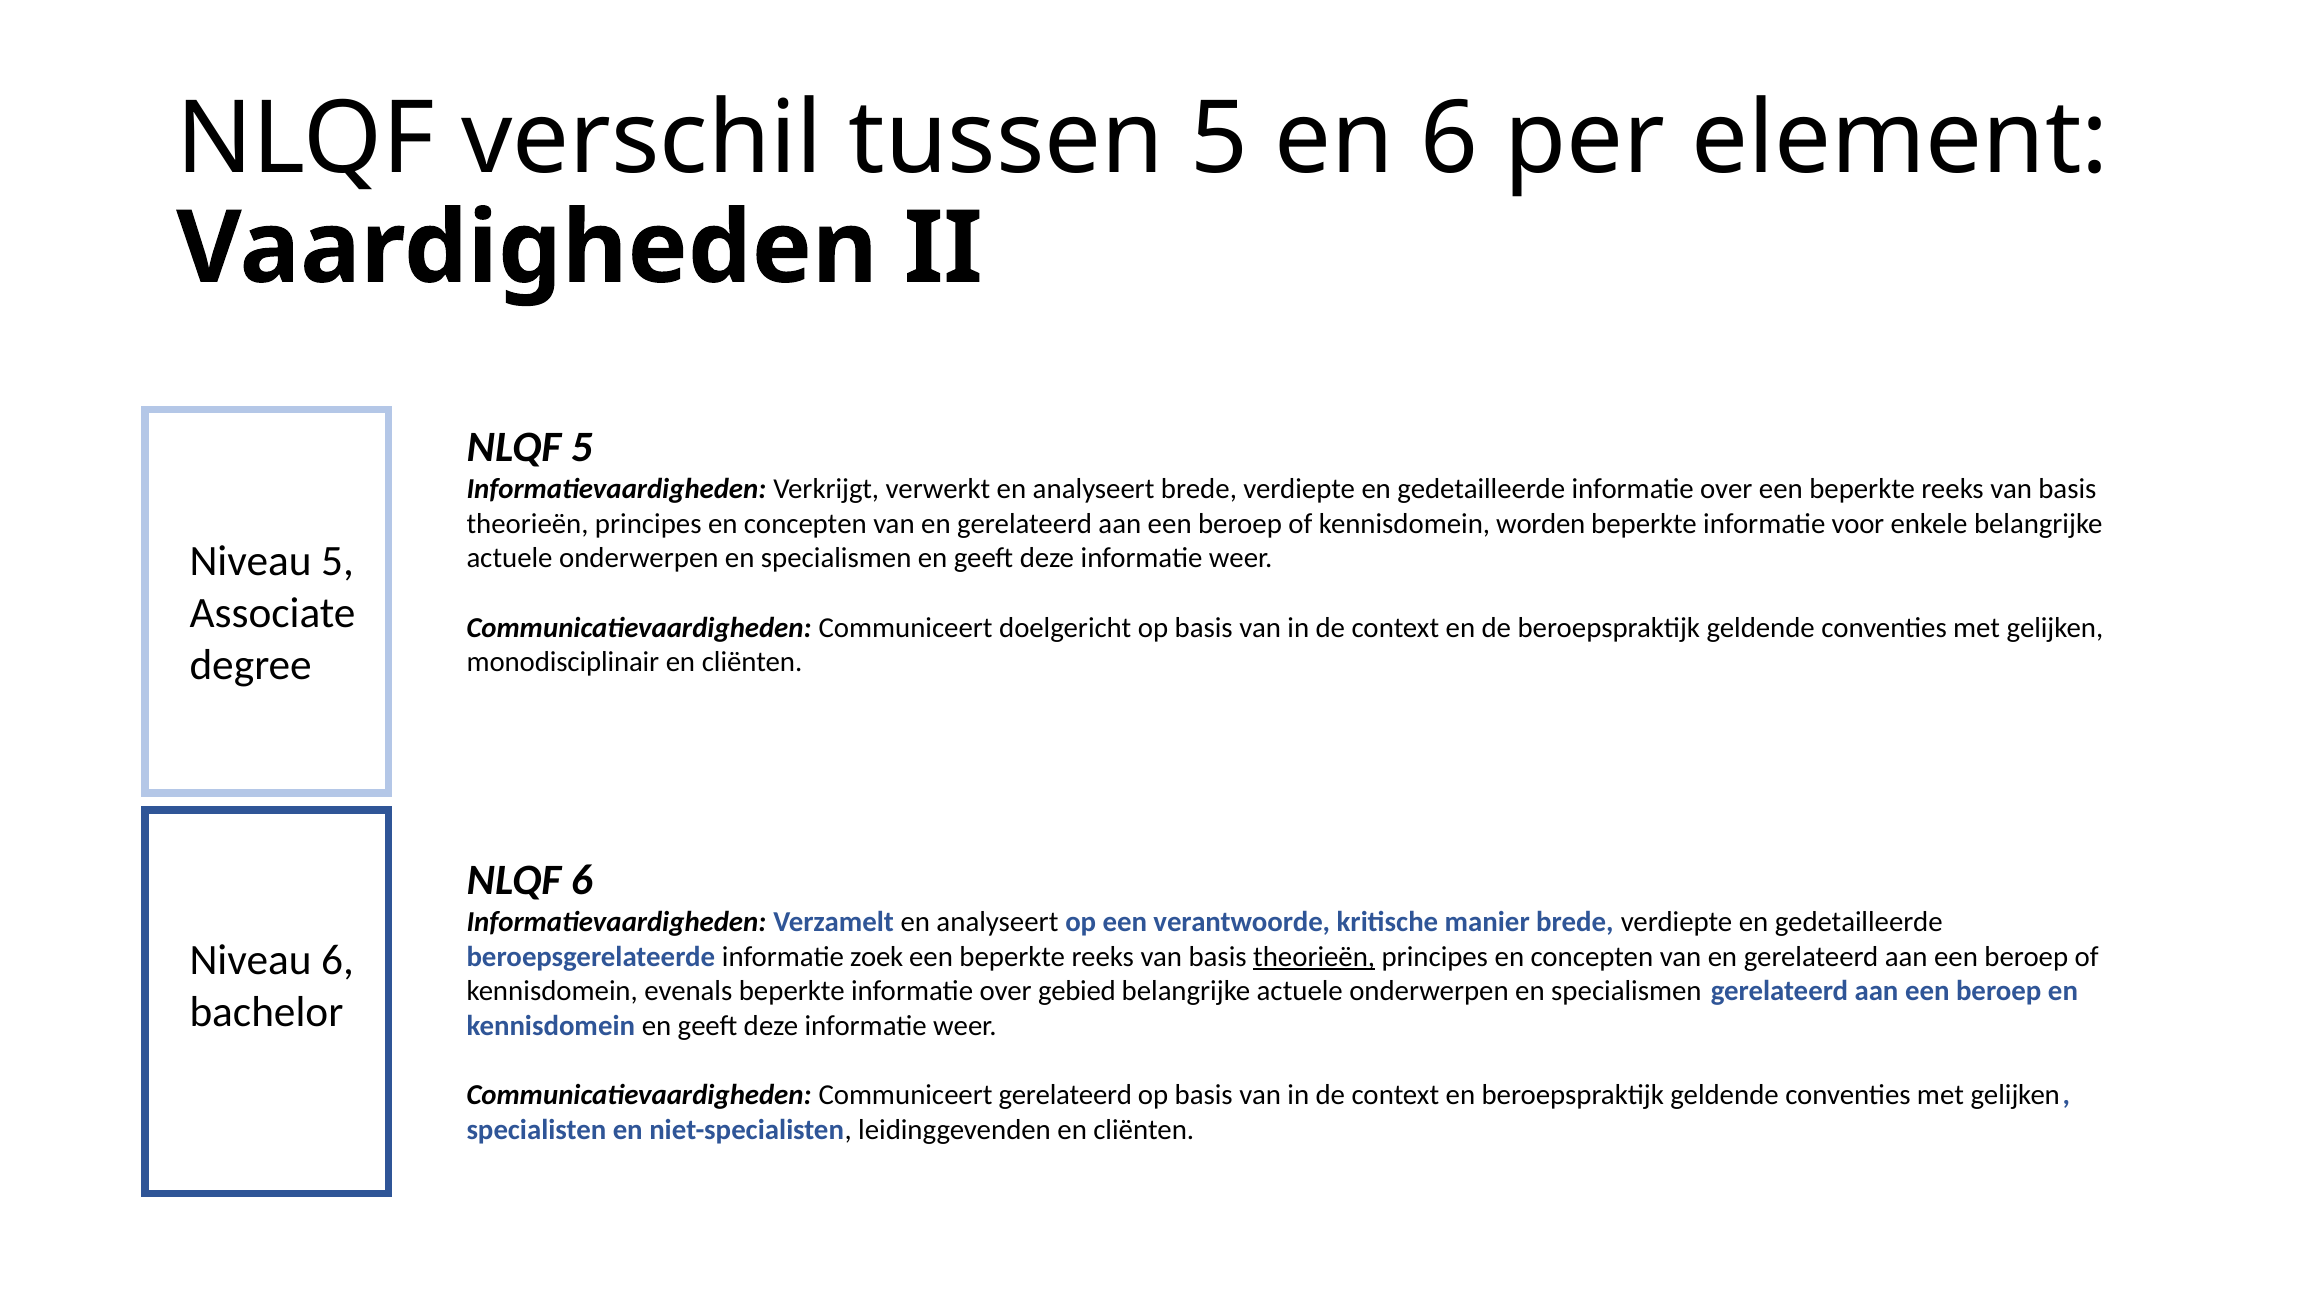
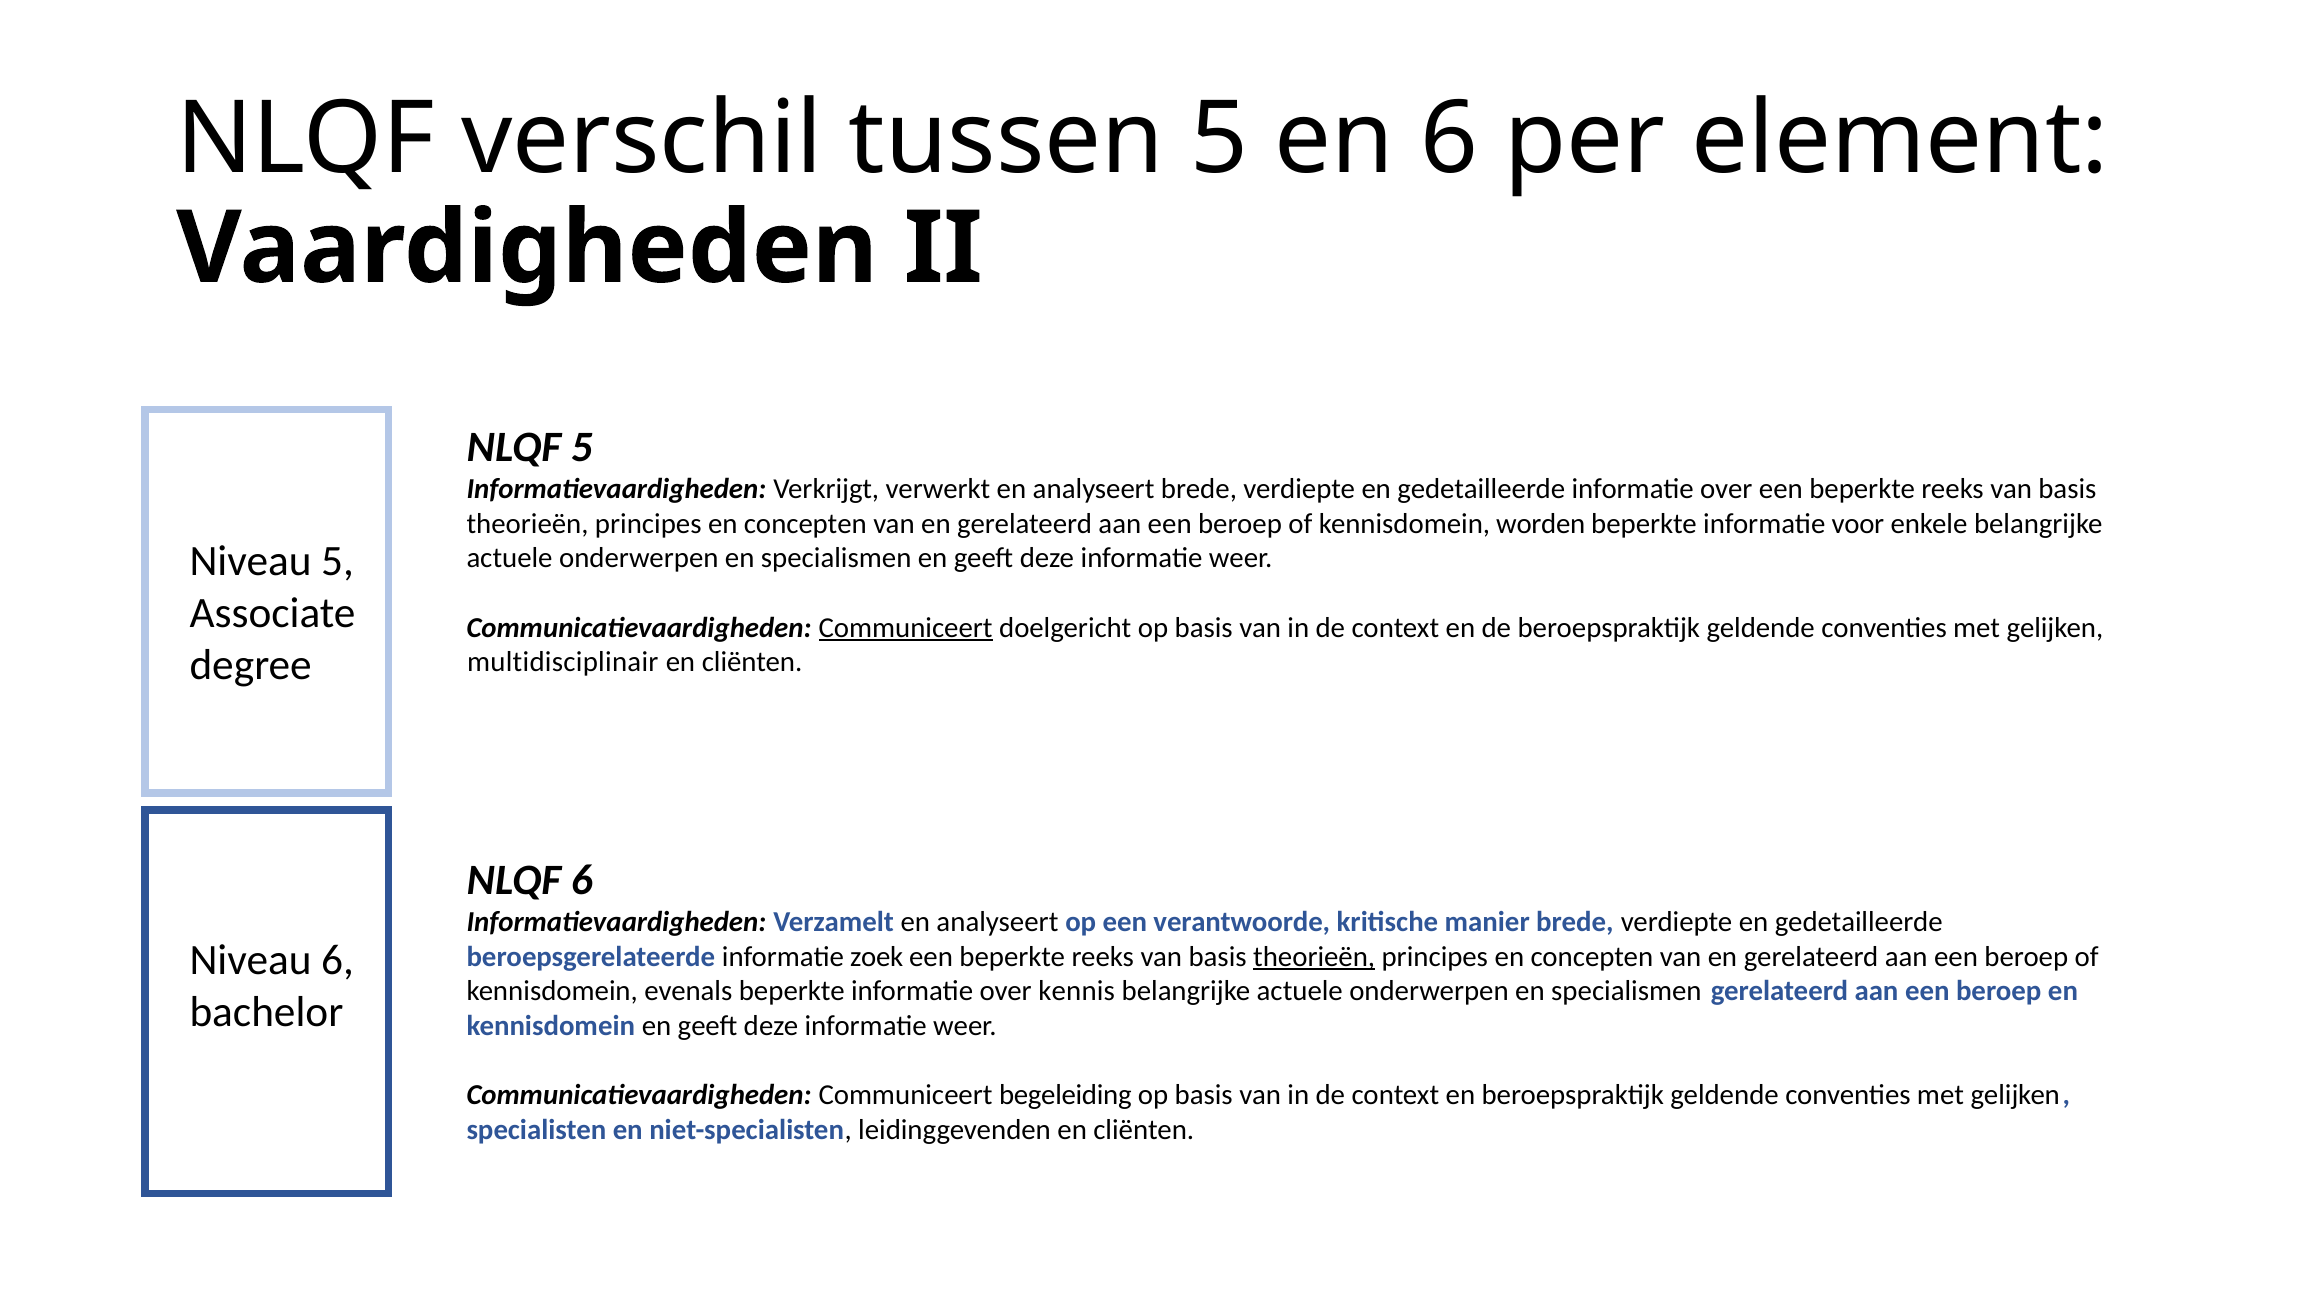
Communiceert at (906, 628) underline: none -> present
monodisciplinair: monodisciplinair -> multidisciplinair
gebied: gebied -> kennis
Communiceert gerelateerd: gerelateerd -> begeleiding
